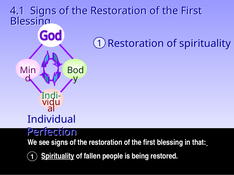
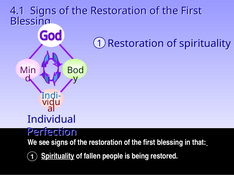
Indi- colour: green -> blue
